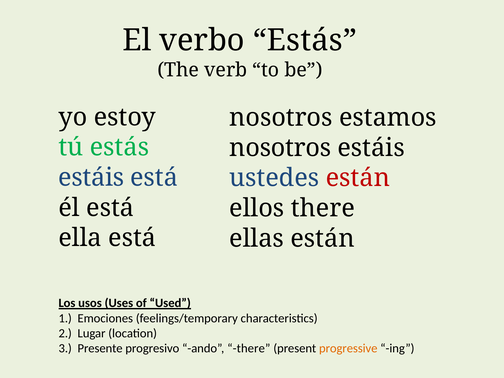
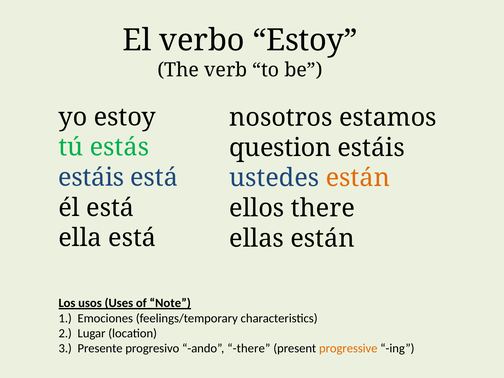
verbo Estás: Estás -> Estoy
nosotros at (280, 148): nosotros -> question
están at (358, 178) colour: red -> orange
Used: Used -> Note
